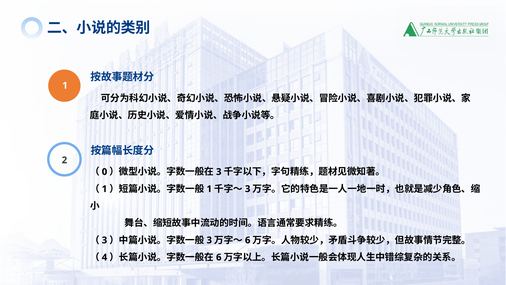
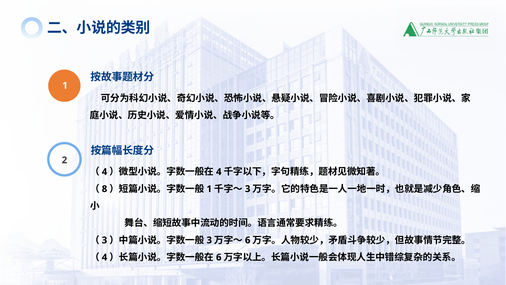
0 at (104, 172): 0 -> 4
3 at (219, 172): 3 -> 4
1 at (104, 189): 1 -> 8
